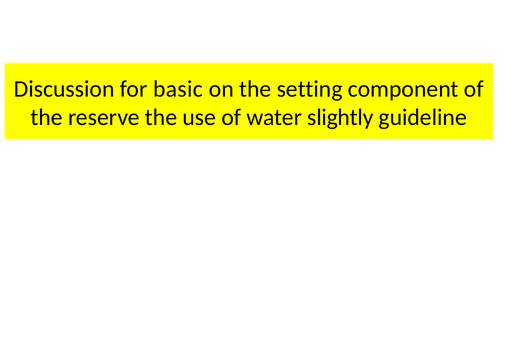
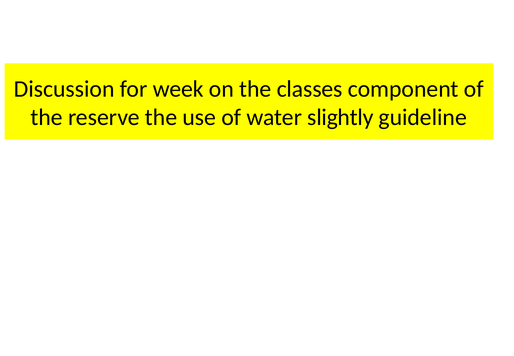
basic: basic -> week
setting: setting -> classes
